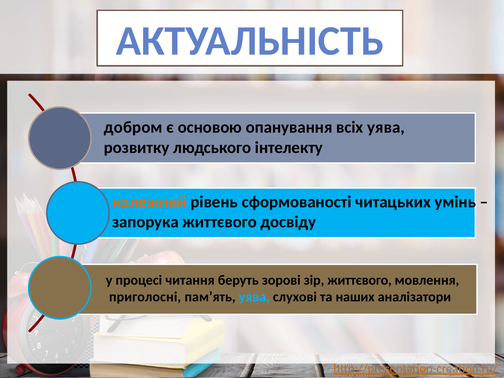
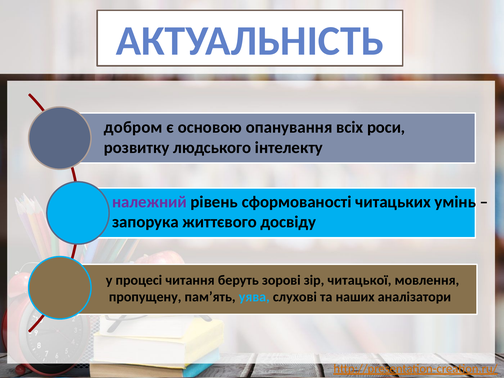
всіх уява: уява -> роси
належний colour: orange -> purple
зір життєвого: життєвого -> читацької
приголосні: приголосні -> пропущену
